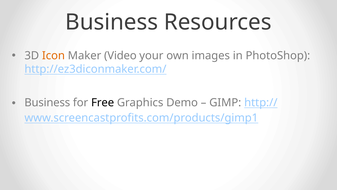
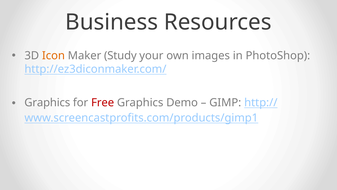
Video: Video -> Study
Business at (47, 102): Business -> Graphics
Free colour: black -> red
